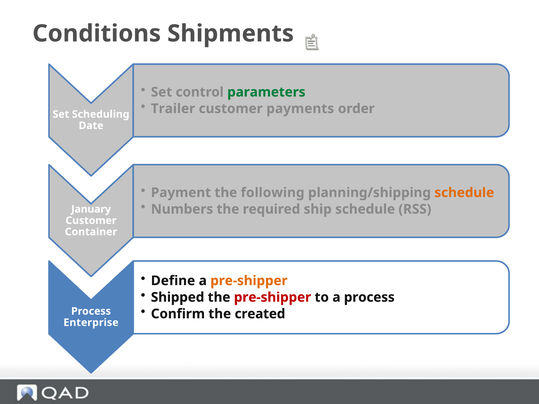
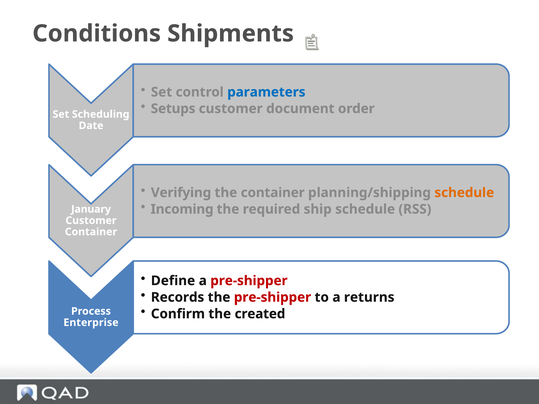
parameters colour: green -> blue
Trailer: Trailer -> Setups
payments: payments -> document
Payment: Payment -> Verifying
the following: following -> container
Numbers: Numbers -> Incoming
pre-shipper at (249, 281) colour: orange -> red
Shipped: Shipped -> Records
a process: process -> returns
